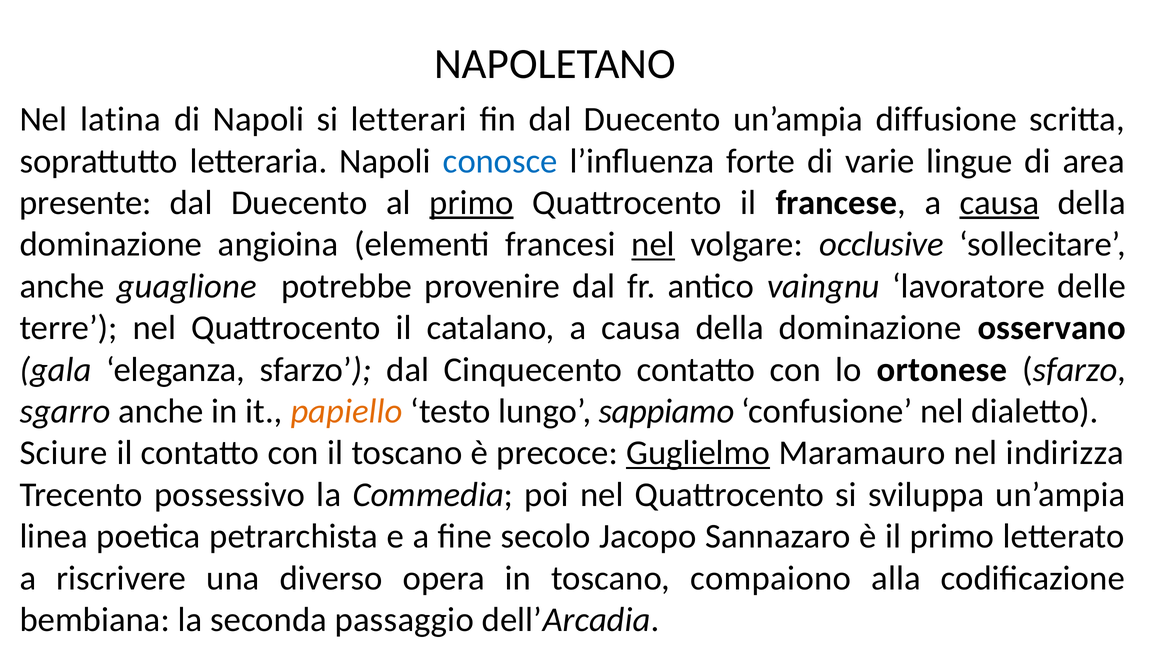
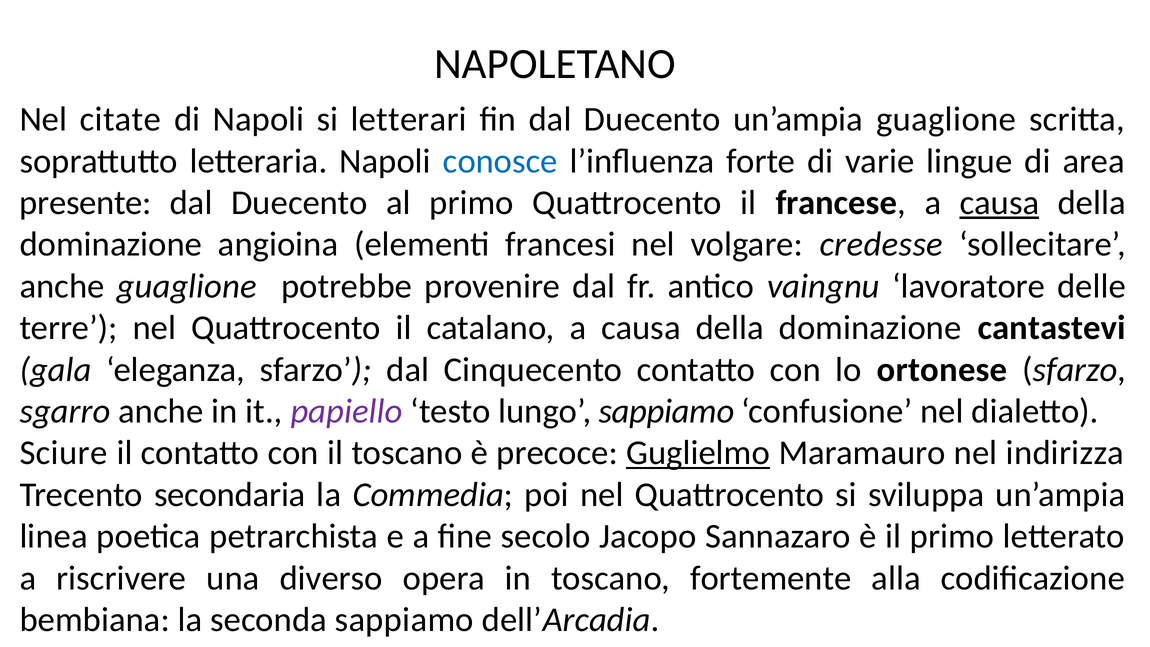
latina: latina -> citate
un’ampia diffusione: diffusione -> guaglione
primo at (471, 203) underline: present -> none
nel at (653, 244) underline: present -> none
occlusive: occlusive -> credesse
osservano: osservano -> cantastevi
papiello colour: orange -> purple
possessivo: possessivo -> secondaria
compaiono: compaiono -> fortemente
seconda passaggio: passaggio -> sappiamo
